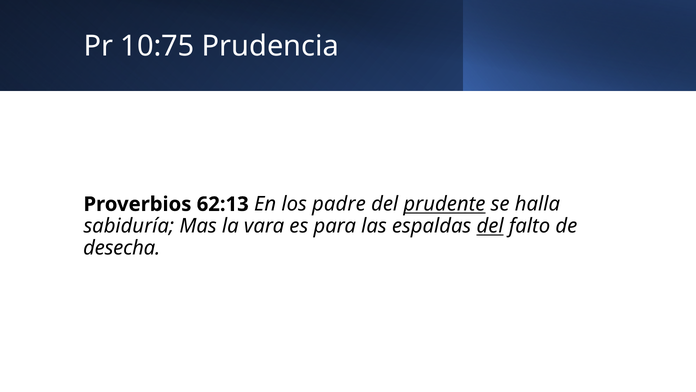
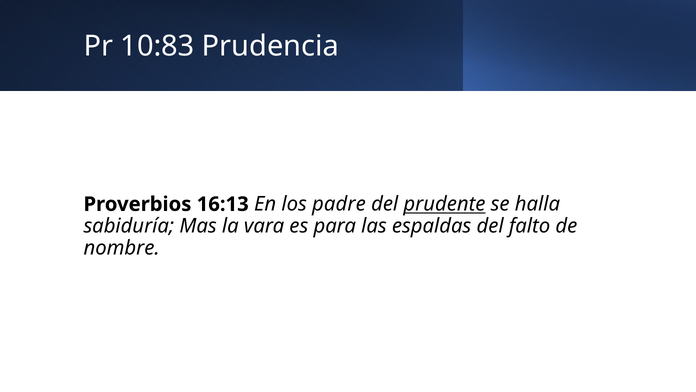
10:75: 10:75 -> 10:83
62:13: 62:13 -> 16:13
del at (490, 226) underline: present -> none
desecha: desecha -> nombre
